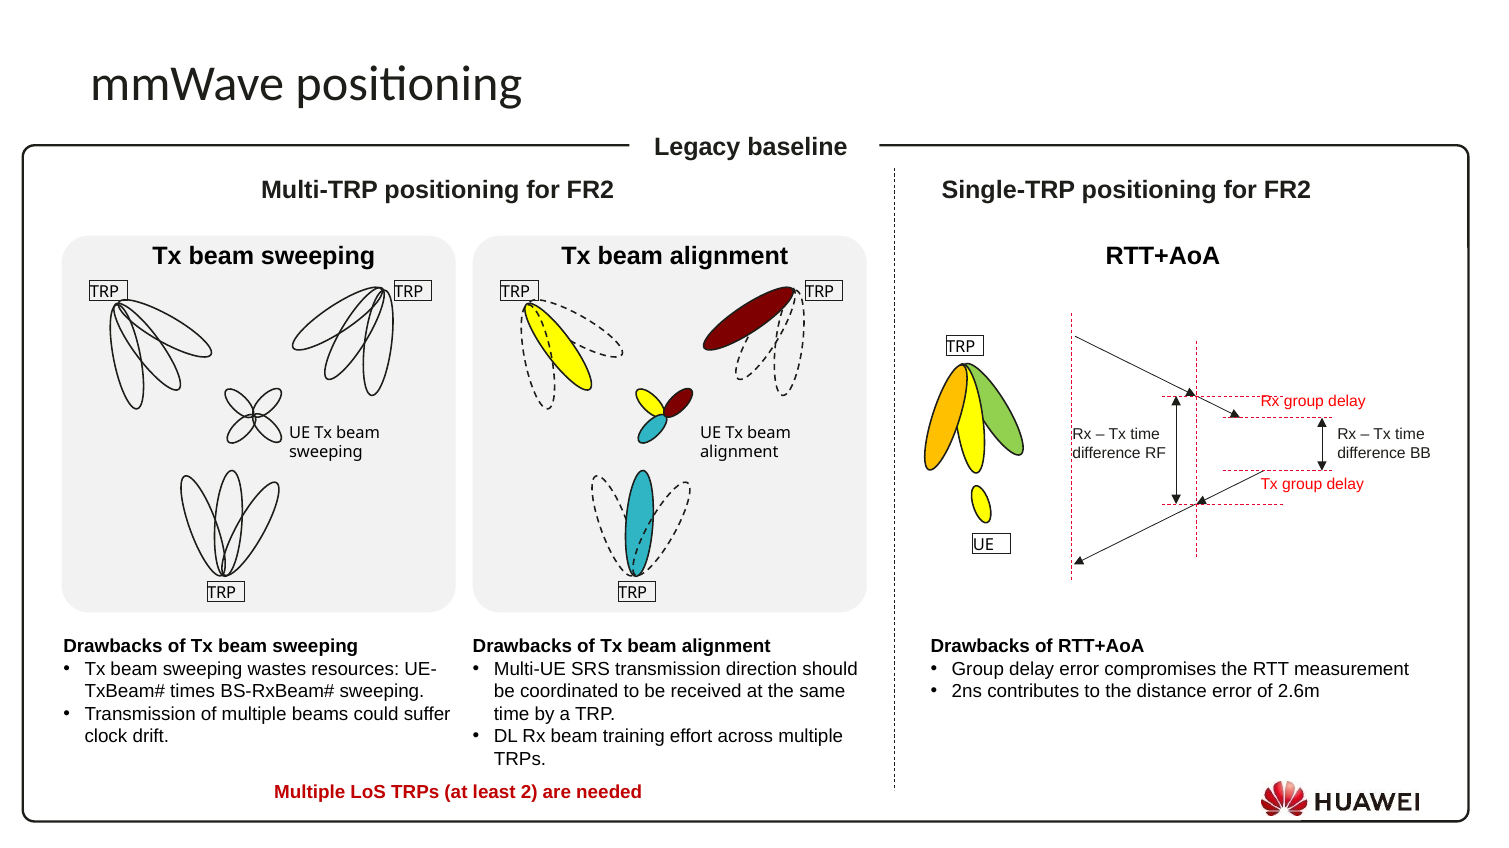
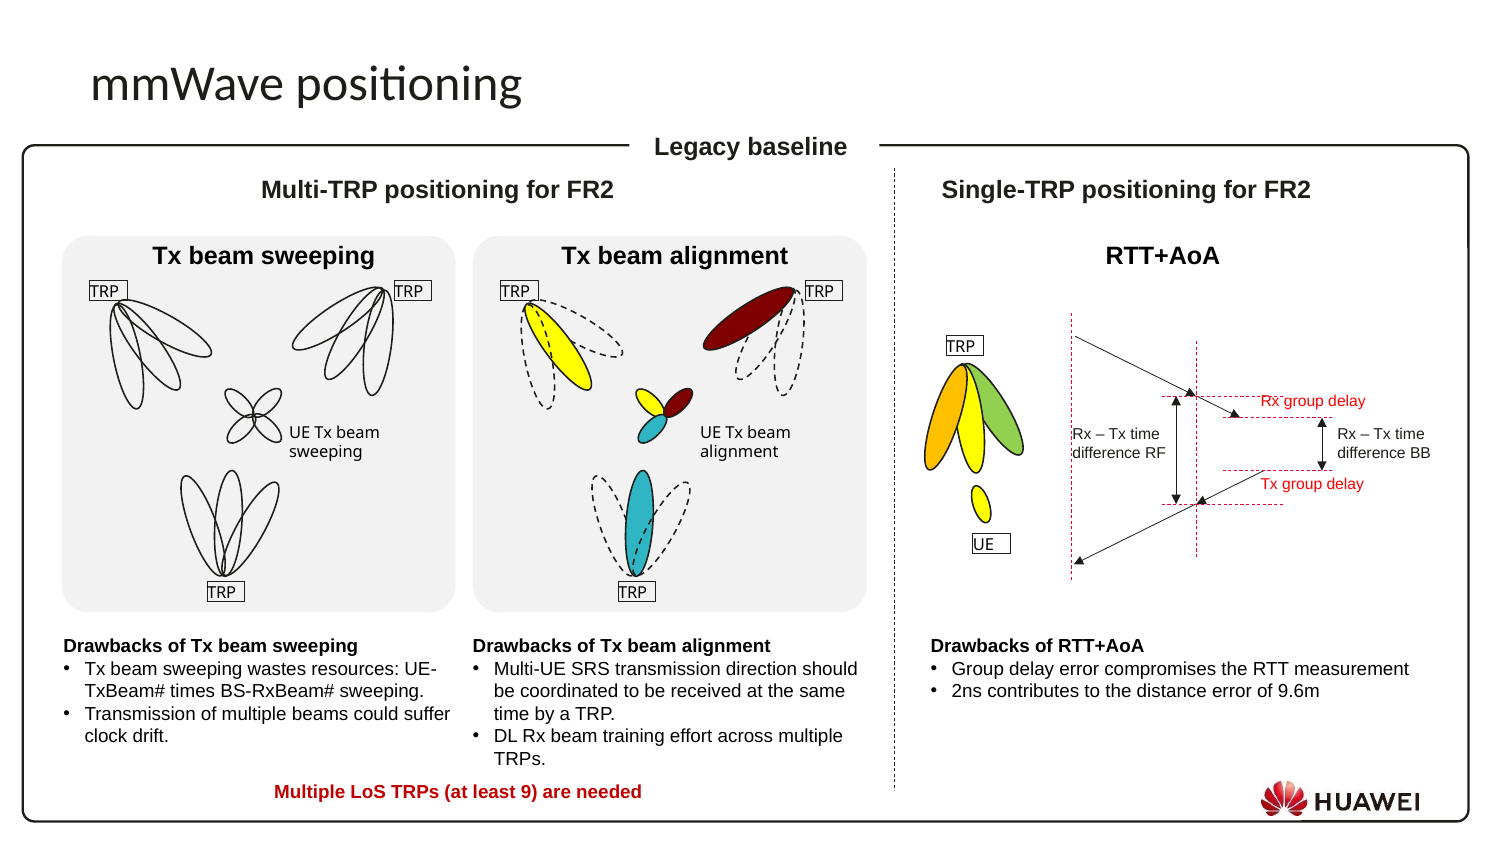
2.6m: 2.6m -> 9.6m
2: 2 -> 9
